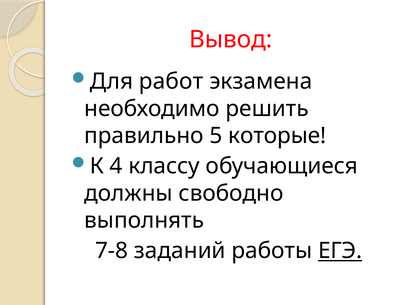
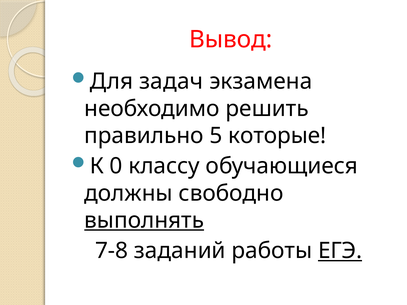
работ: работ -> задач
4: 4 -> 0
выполнять underline: none -> present
